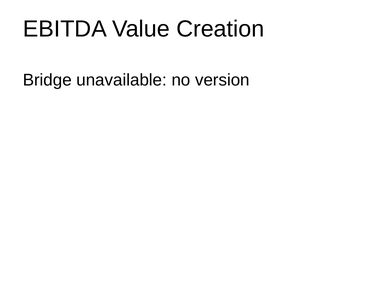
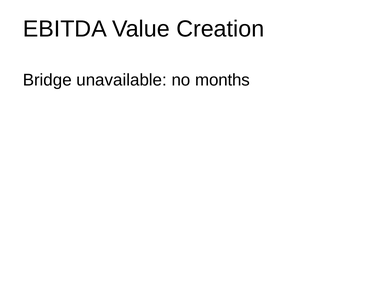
version: version -> months
